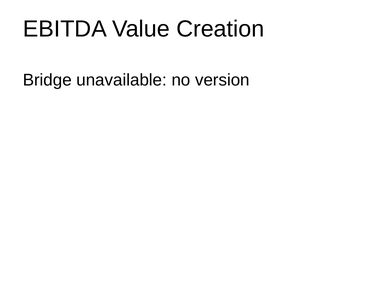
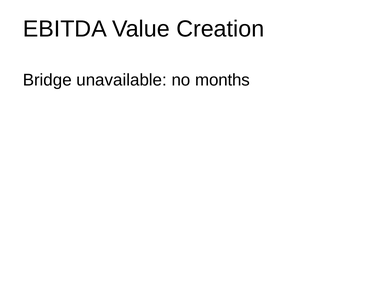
version: version -> months
